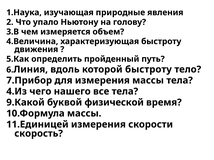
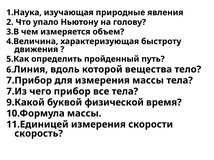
которой быстроту: быстроту -> вещества
4.Из: 4.Из -> 7.Из
нашего: нашего -> прибор
